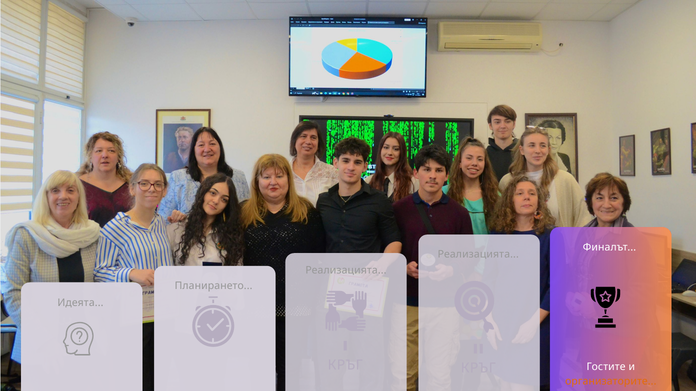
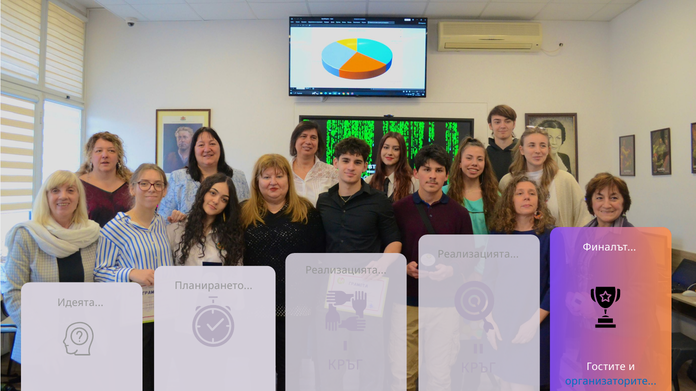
организаторите colour: orange -> blue
